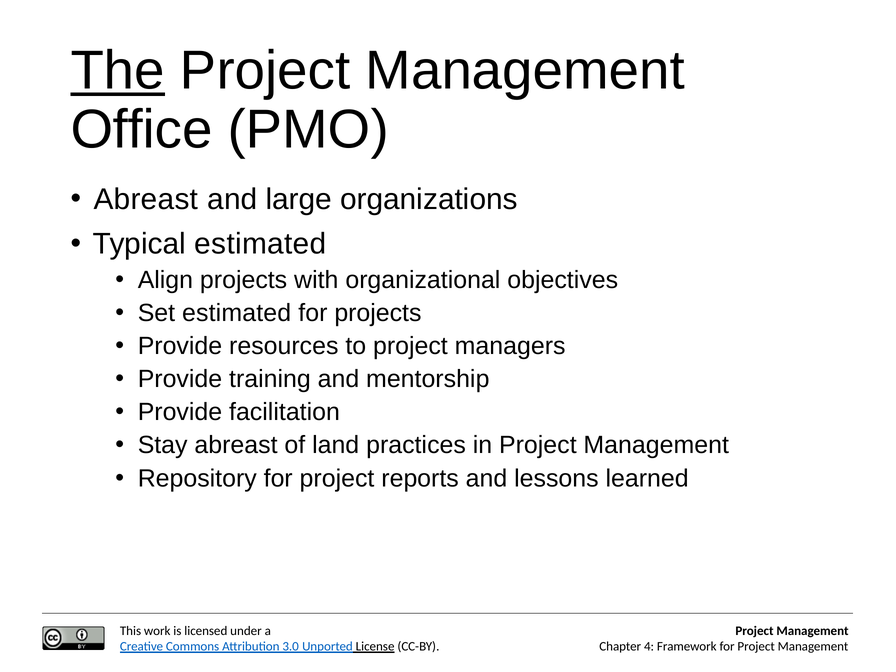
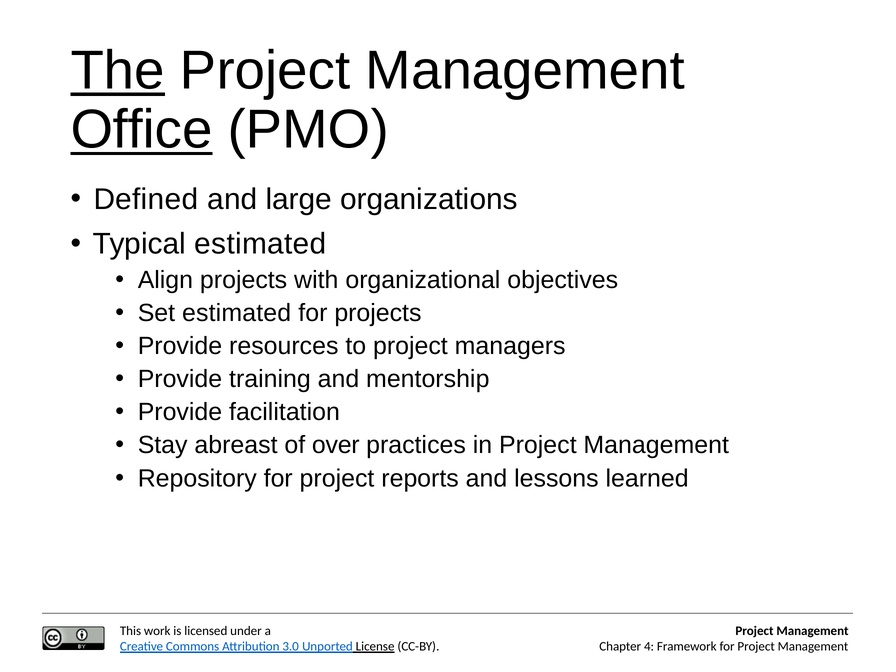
Office underline: none -> present
Abreast at (146, 199): Abreast -> Defined
land: land -> over
